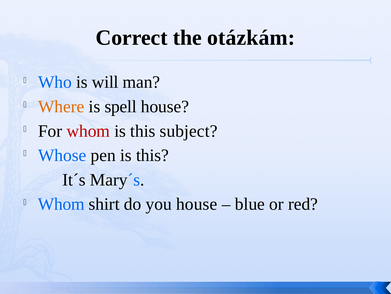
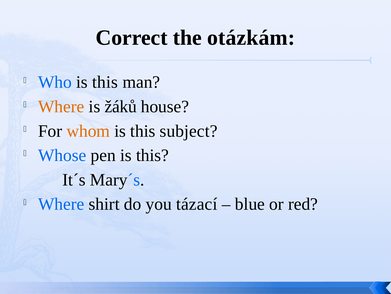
Who is will: will -> this
spell: spell -> žáků
whom at (88, 131) colour: red -> orange
Whom at (61, 204): Whom -> Where
you house: house -> tázací
